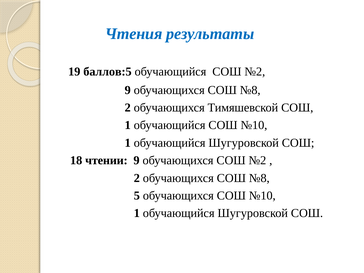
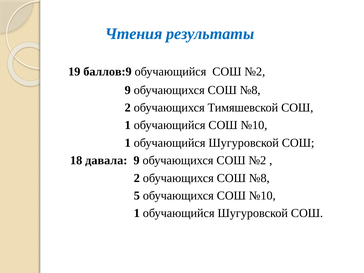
баллов:5: баллов:5 -> баллов:9
чтении: чтении -> давала
